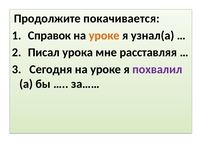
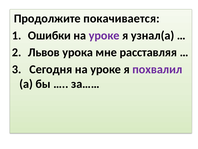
Справок: Справок -> Ошибки
уроке at (104, 35) colour: orange -> purple
Писал: Писал -> Львов
